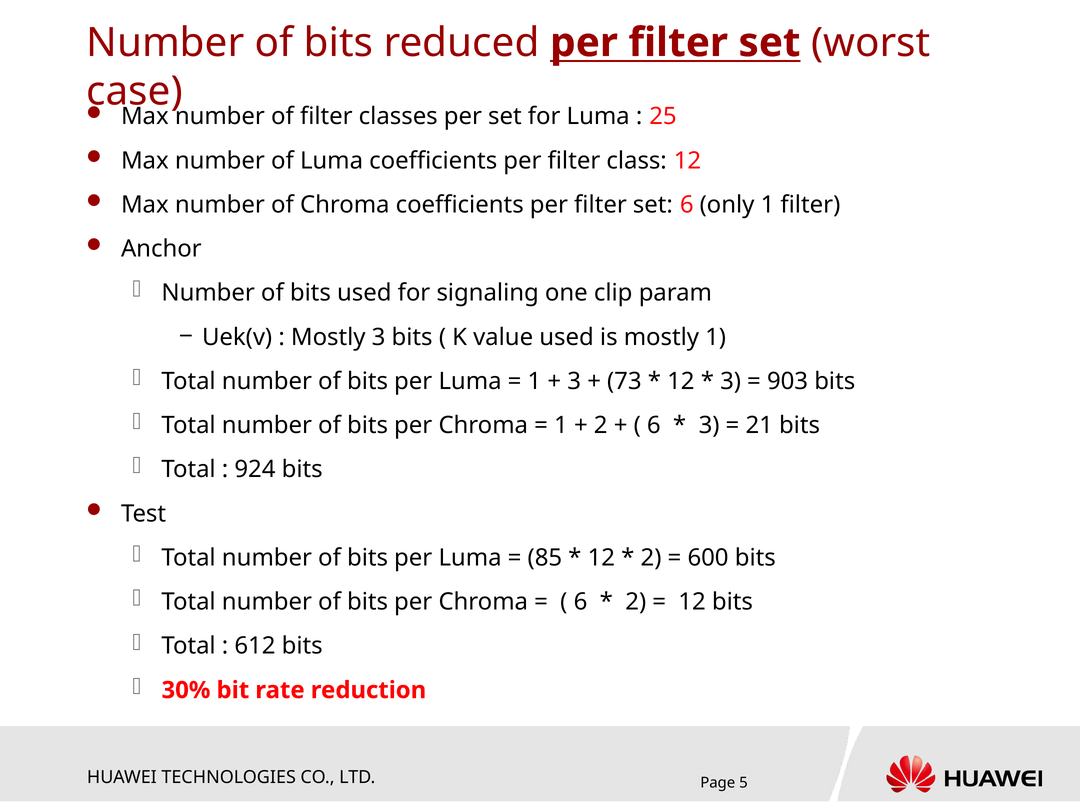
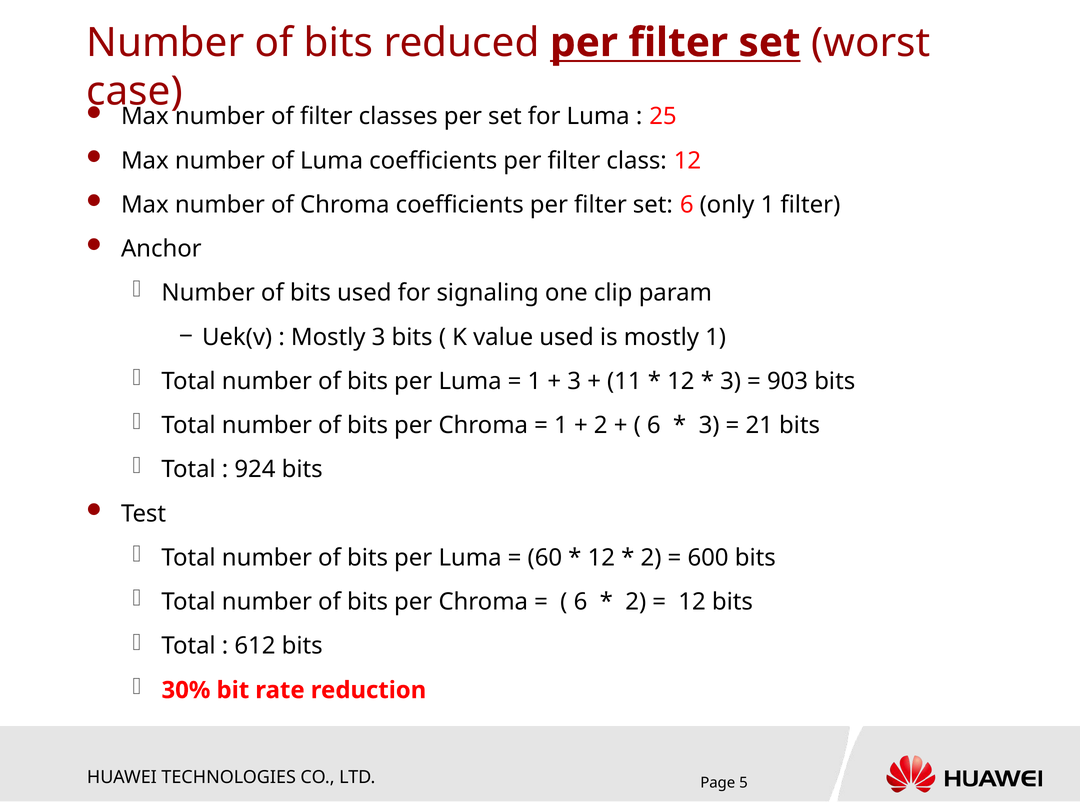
73: 73 -> 11
85: 85 -> 60
